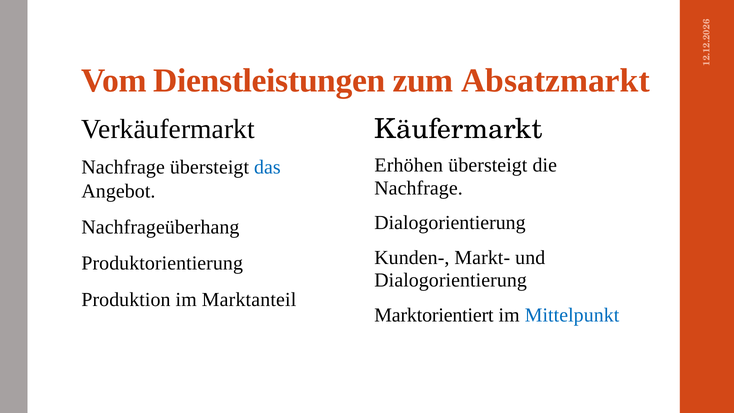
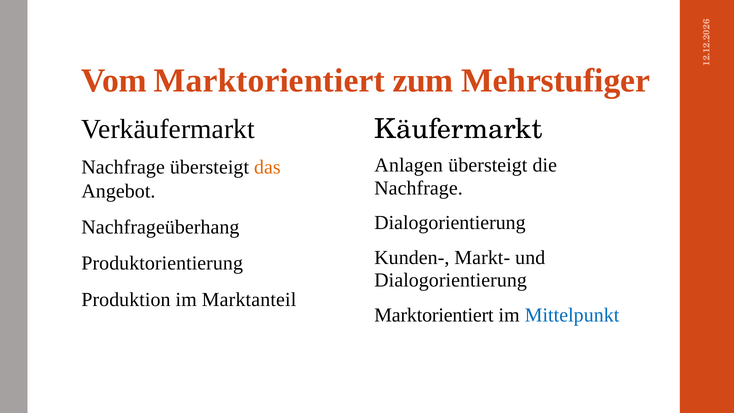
Vom Dienstleistungen: Dienstleistungen -> Marktorientiert
Absatzmarkt: Absatzmarkt -> Mehrstufiger
Erhöhen: Erhöhen -> Anlagen
das colour: blue -> orange
